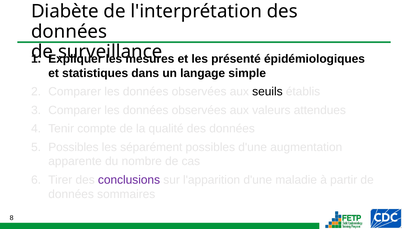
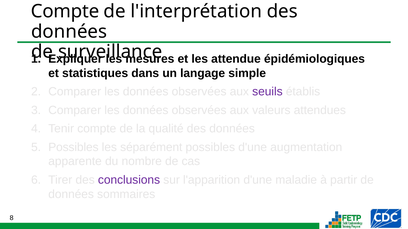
Diabète at (65, 12): Diabète -> Compte
présenté: présenté -> attendue
seuils colour: black -> purple
